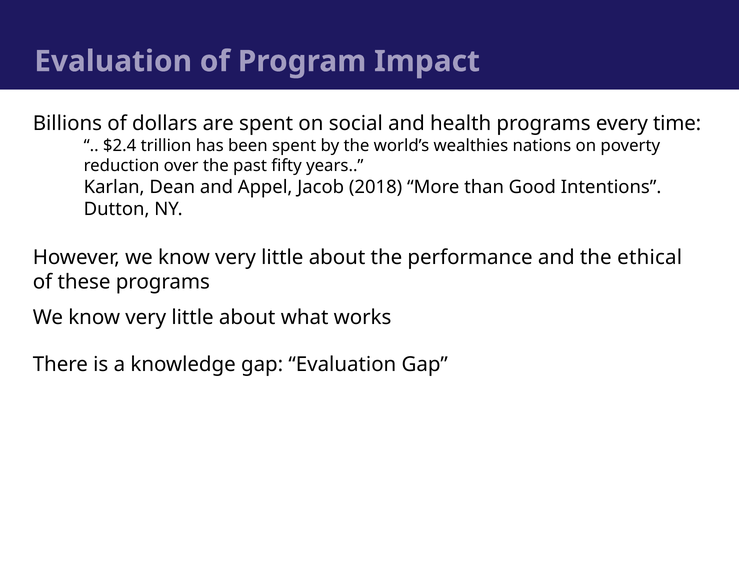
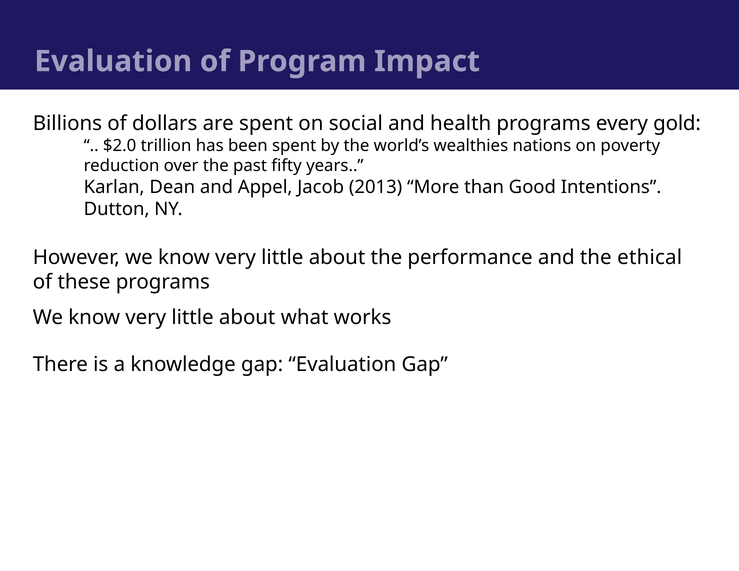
time: time -> gold
$2.4: $2.4 -> $2.0
2018: 2018 -> 2013
